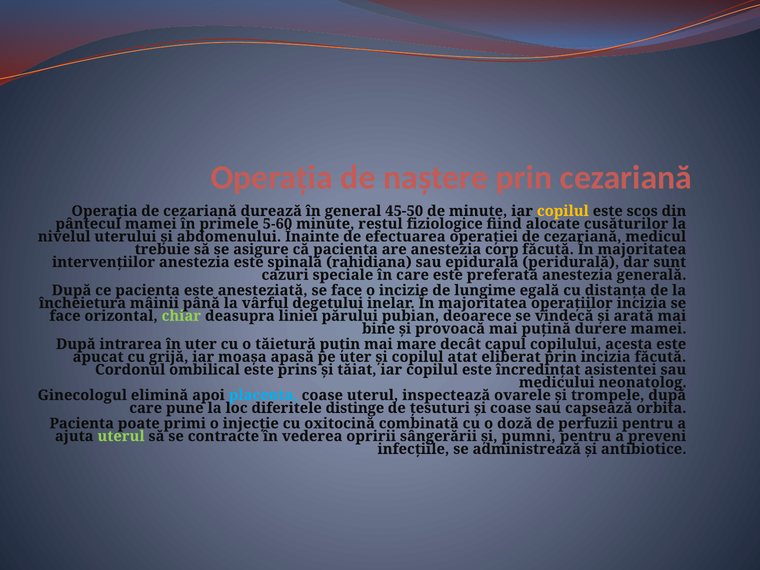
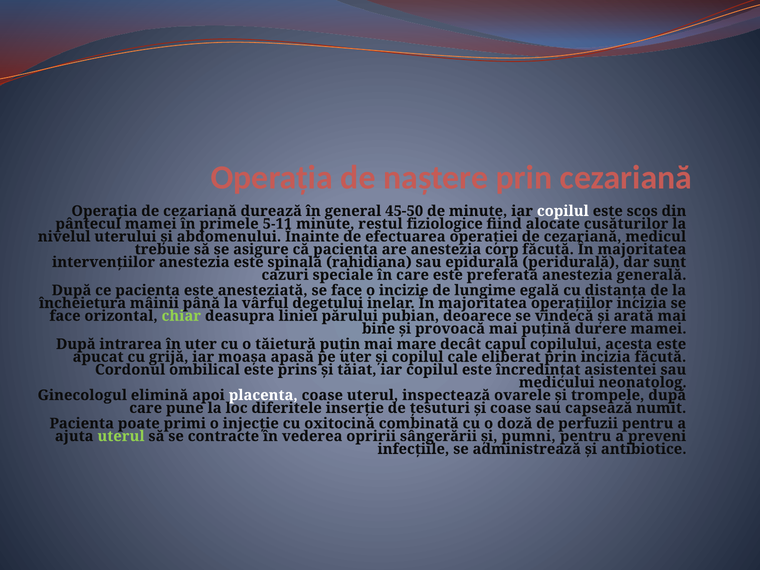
copilul at (563, 211) colour: yellow -> white
5-60: 5-60 -> 5-11
atat: atat -> cale
placenta colour: light blue -> white
distinge: distinge -> inserţie
orbita: orbita -> numit
